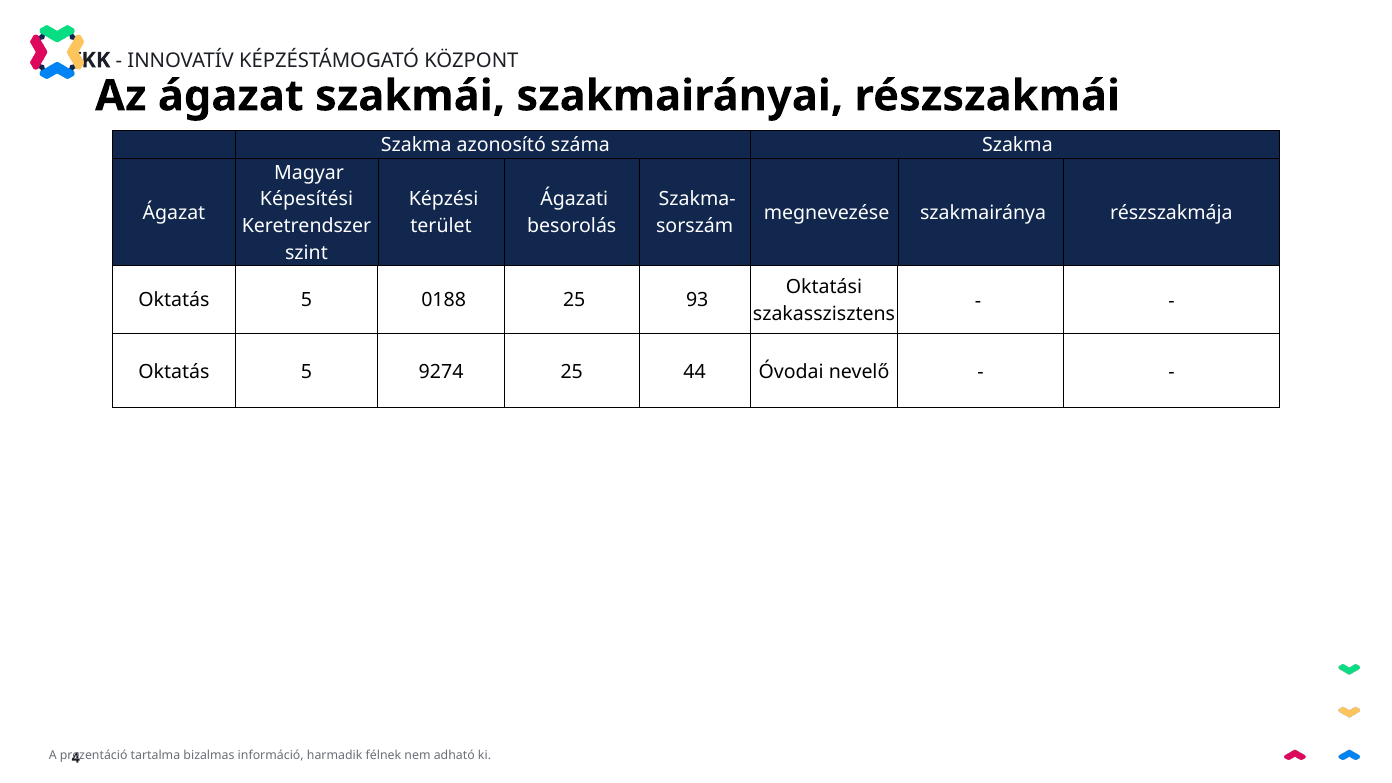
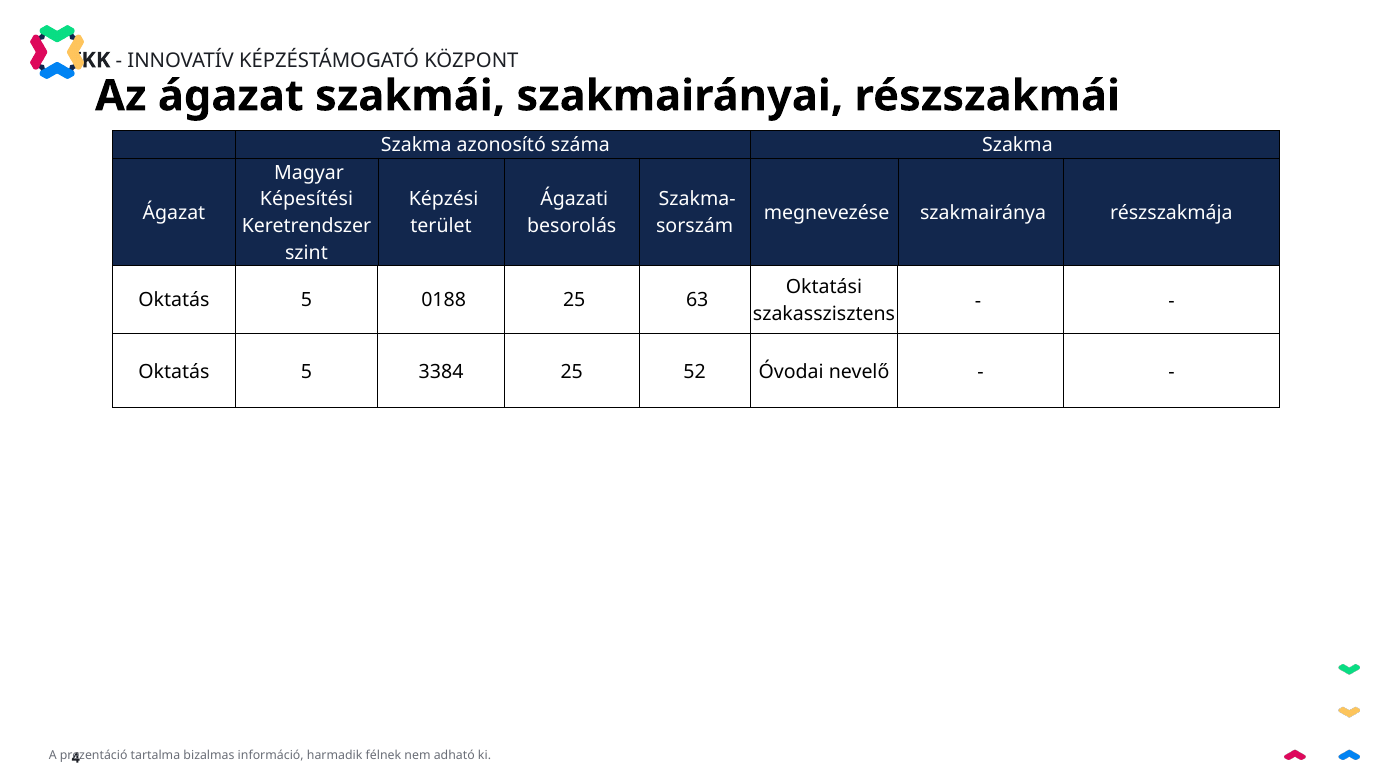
93: 93 -> 63
9274: 9274 -> 3384
44: 44 -> 52
